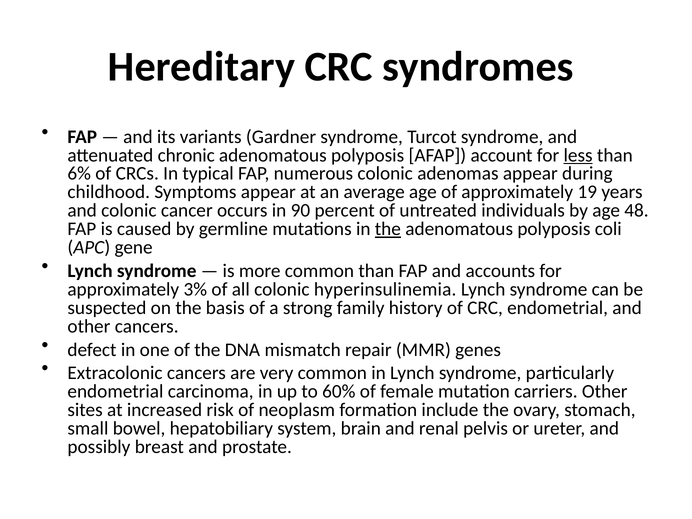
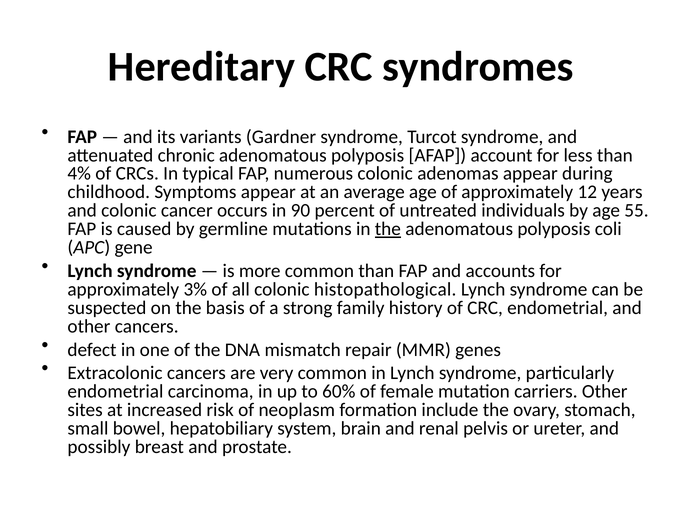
less underline: present -> none
6%: 6% -> 4%
19: 19 -> 12
48: 48 -> 55
hyperinsulinemia: hyperinsulinemia -> histopathological
